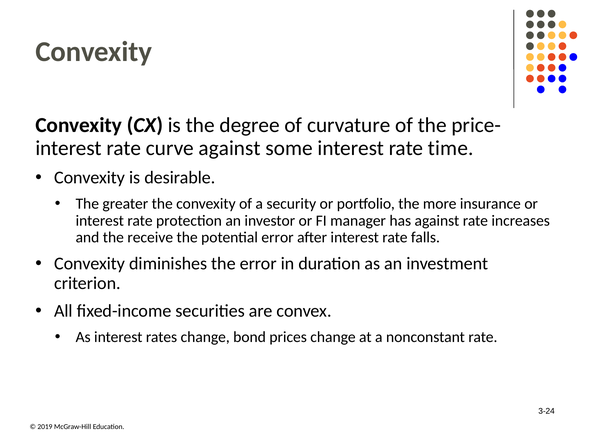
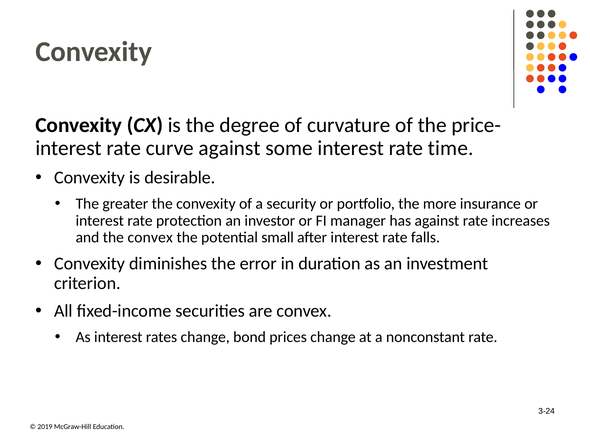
the receive: receive -> convex
potential error: error -> small
